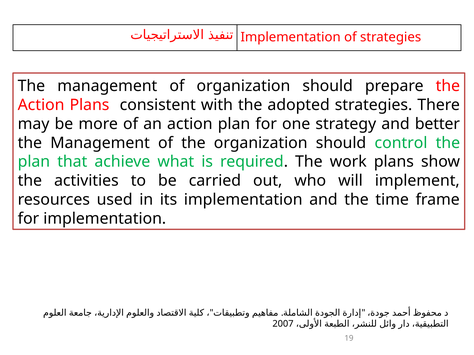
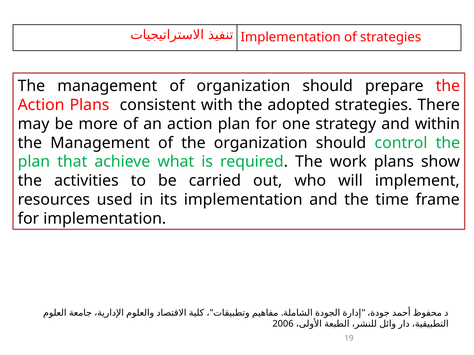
better: better -> within
2007: 2007 -> 2006
